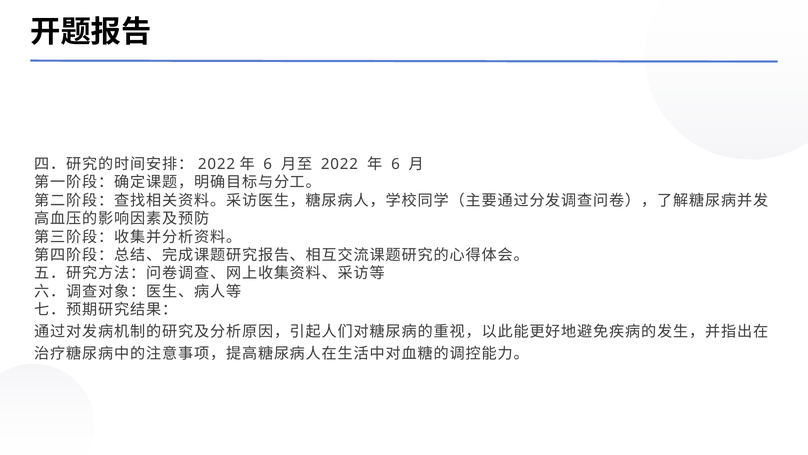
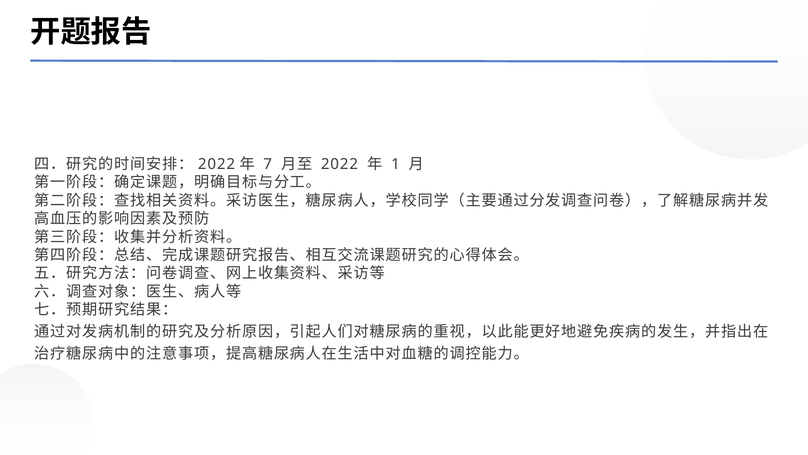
6 at (268, 164): 6 -> 7
6 at (395, 164): 6 -> 1
